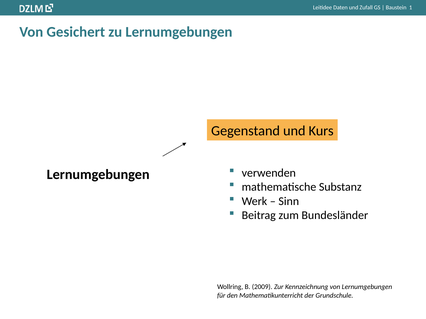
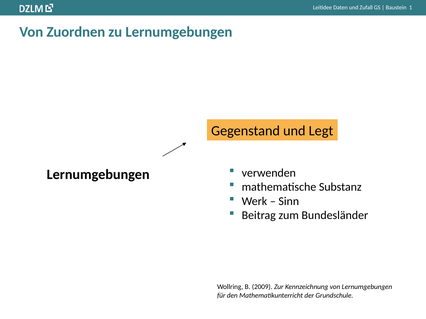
Gesichert: Gesichert -> Zuordnen
Kurs: Kurs -> Legt
